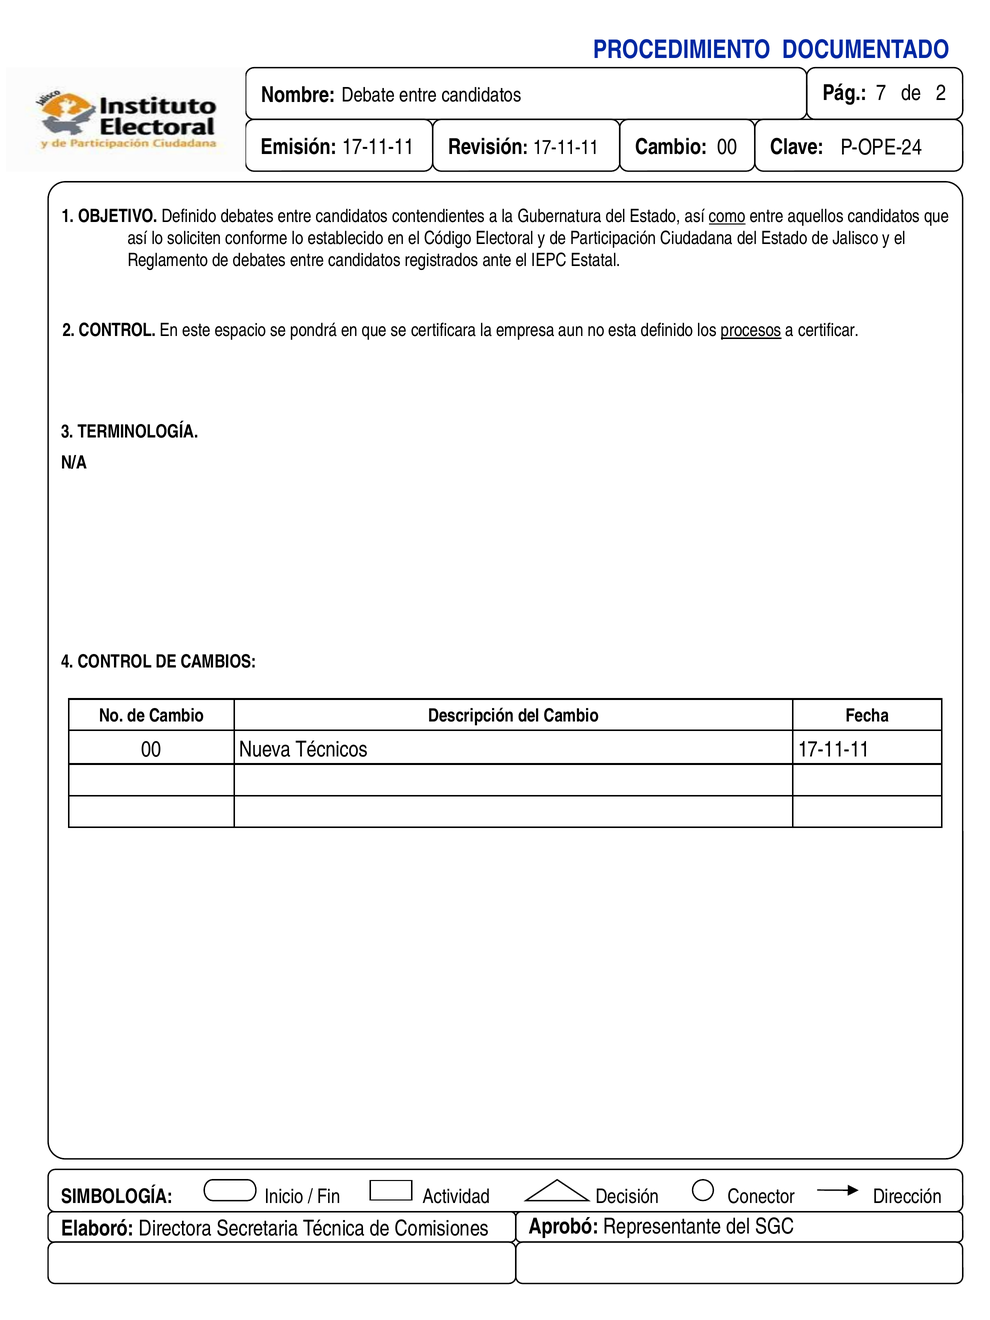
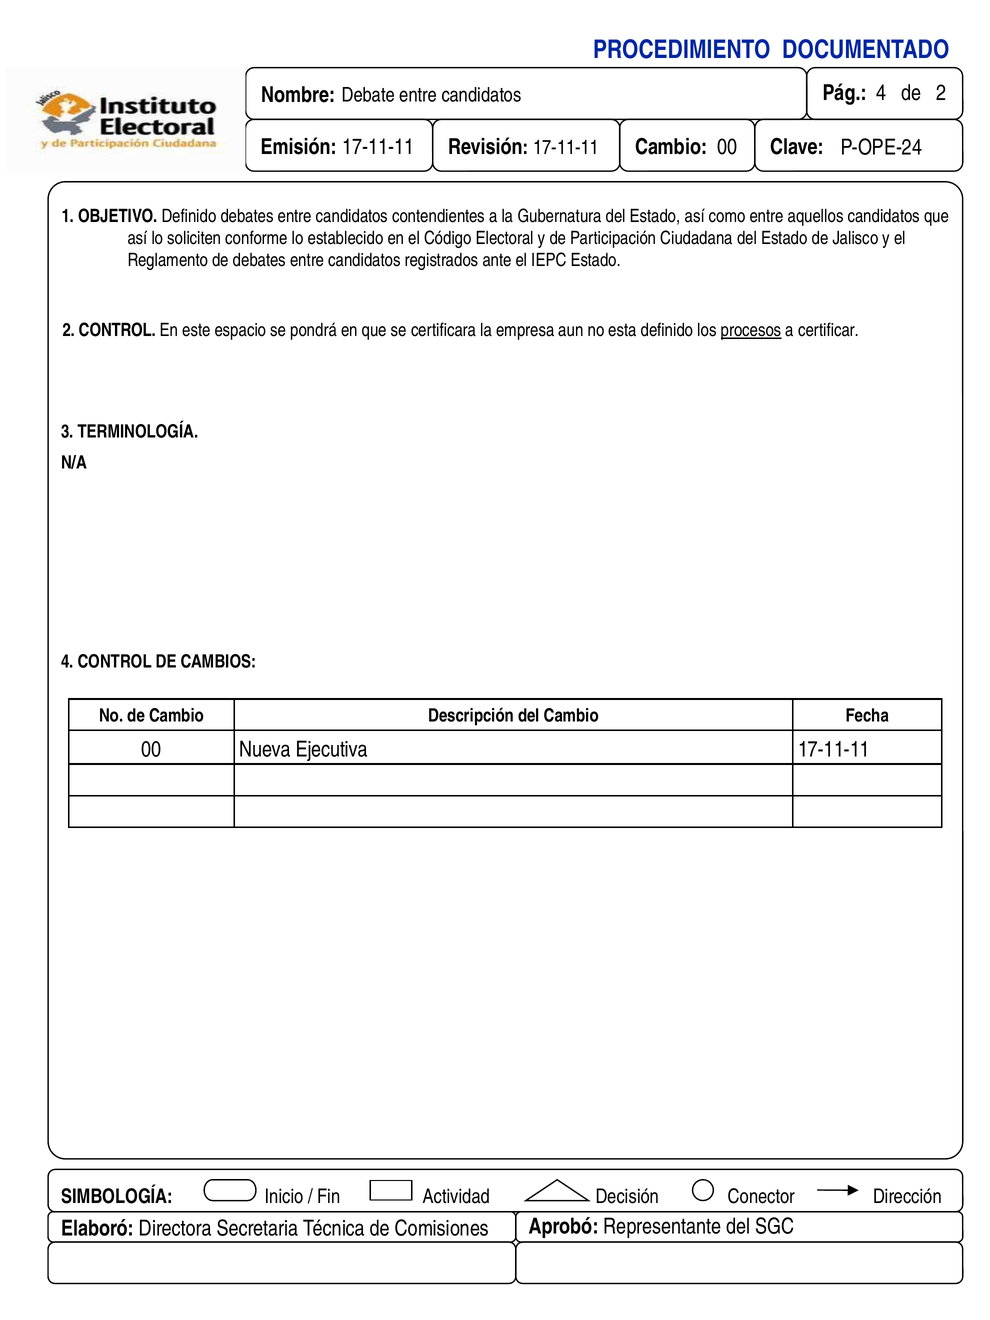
7 at (881, 93): 7 -> 4
como underline: present -> none
IEPC Estatal: Estatal -> Estado
Técnicos: Técnicos -> Ejecutiva
